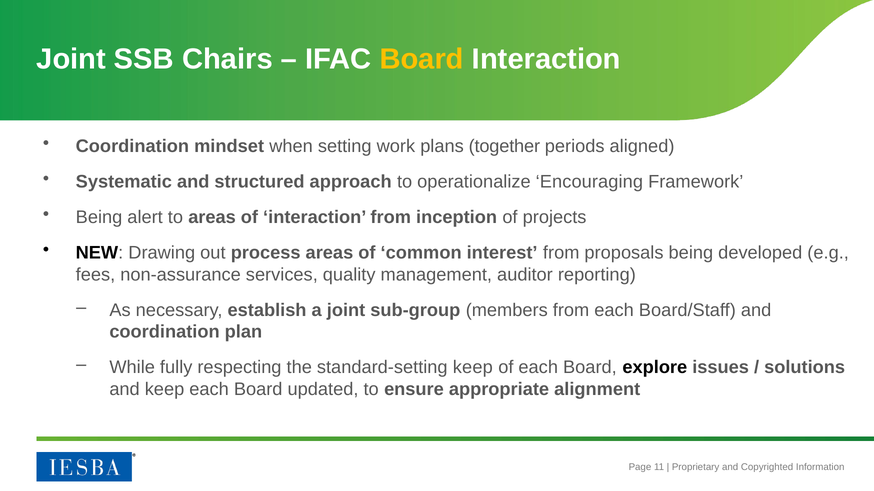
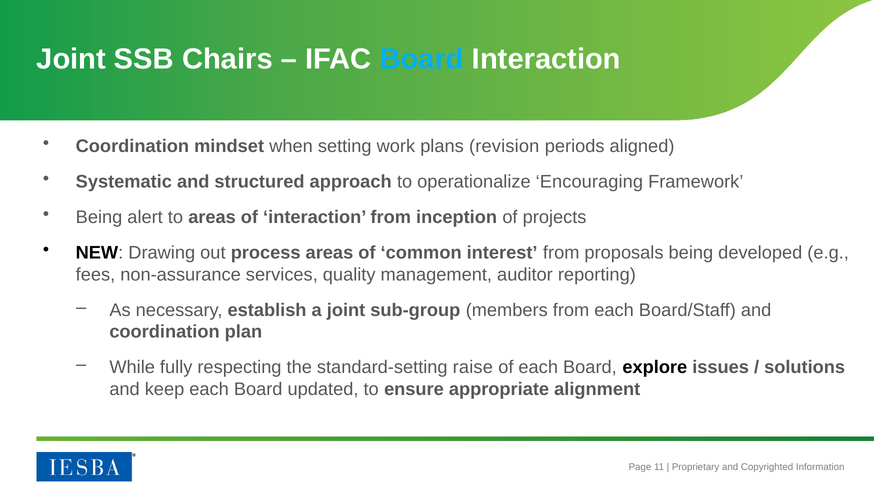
Board at (422, 59) colour: yellow -> light blue
together: together -> revision
standard-setting keep: keep -> raise
